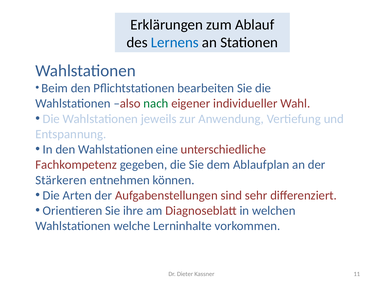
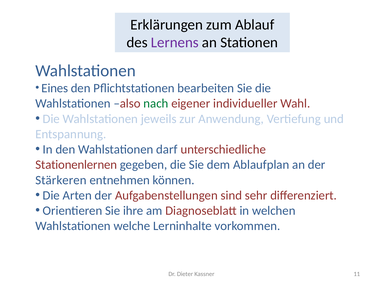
Lernens colour: blue -> purple
Beim: Beim -> Eines
eine: eine -> darf
Fachkompetenz: Fachkompetenz -> Stationenlernen
